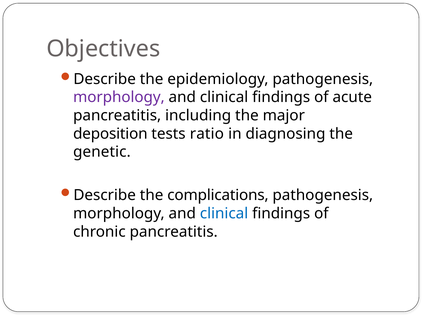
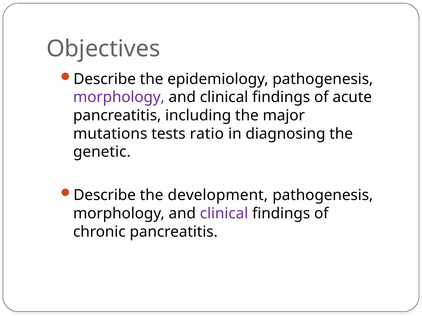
deposition: deposition -> mutations
complications: complications -> development
clinical at (224, 214) colour: blue -> purple
